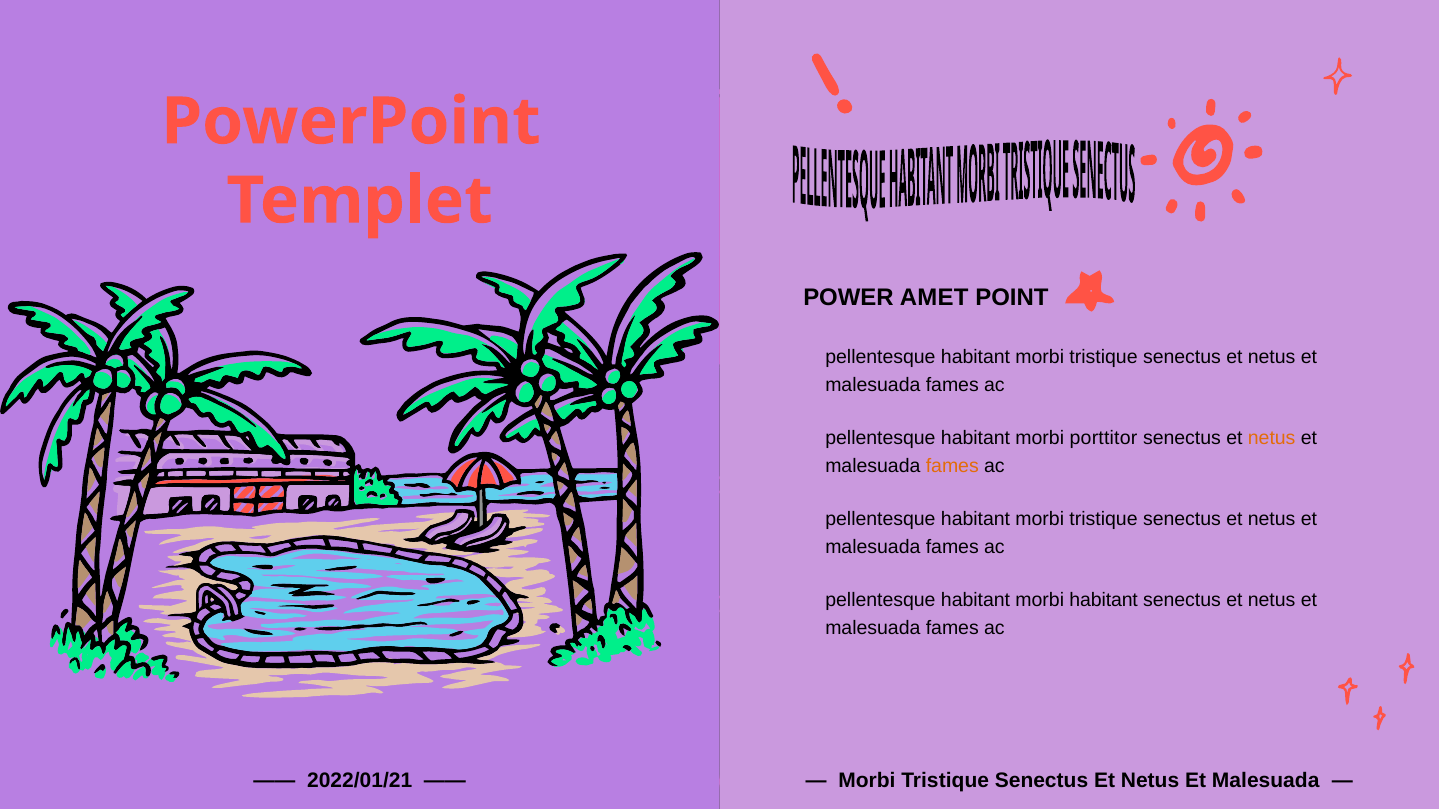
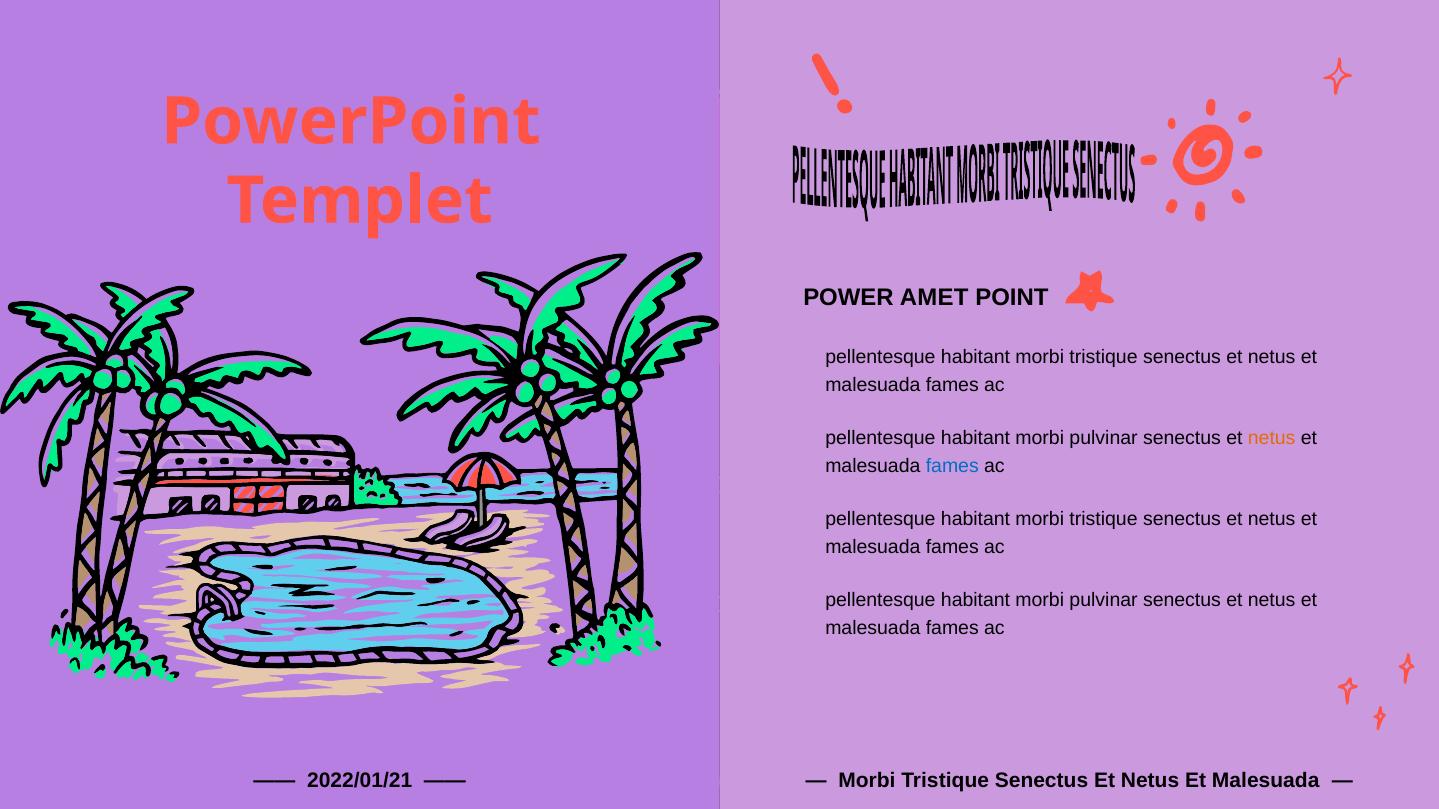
porttitor at (1104, 438): porttitor -> pulvinar
fames at (952, 466) colour: orange -> blue
habitant at (1104, 600): habitant -> pulvinar
